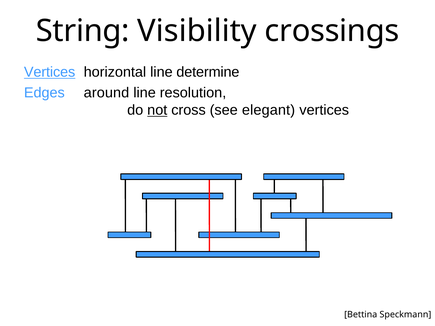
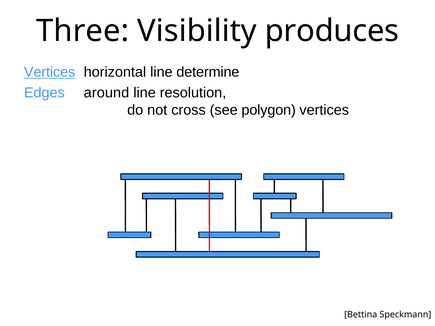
String: String -> Three
crossings: crossings -> produces
not underline: present -> none
elegant: elegant -> polygon
